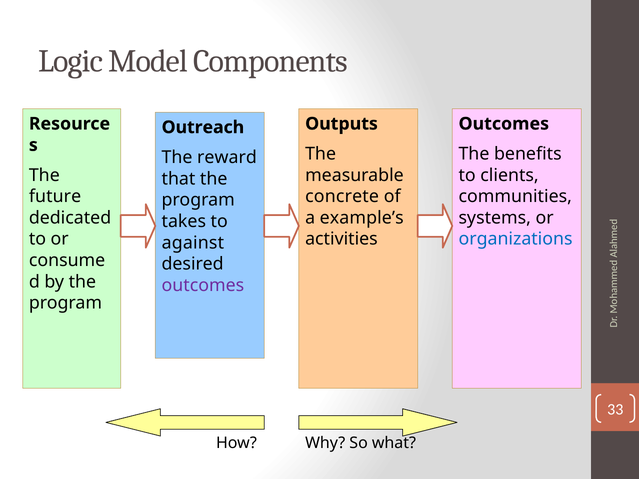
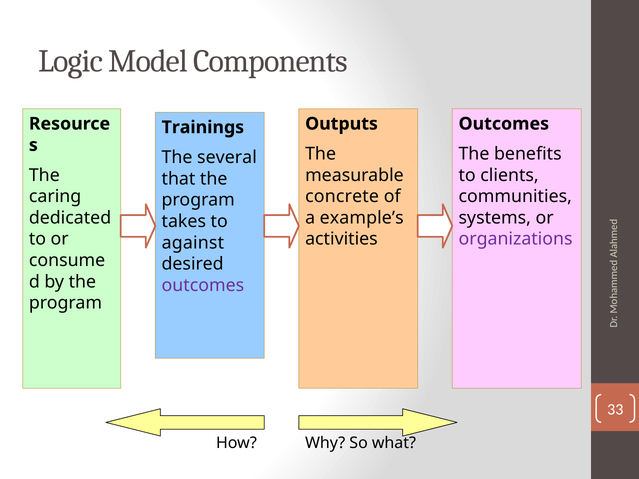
Outreach: Outreach -> Trainings
reward: reward -> several
future: future -> caring
organizations colour: blue -> purple
